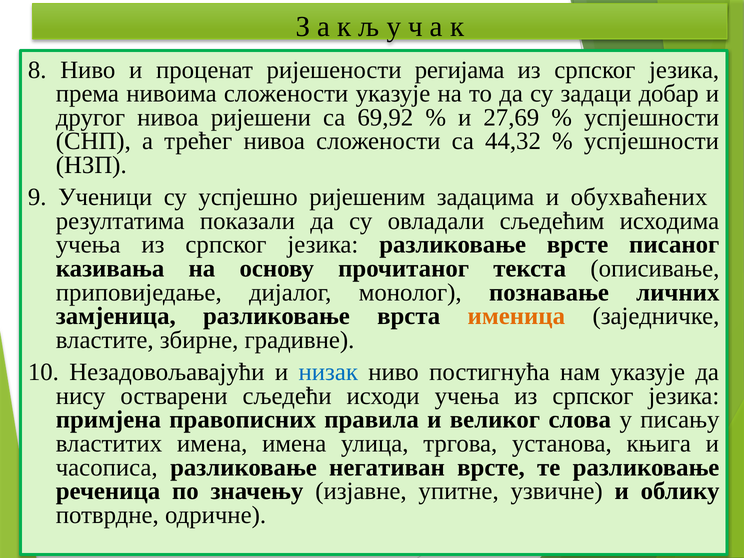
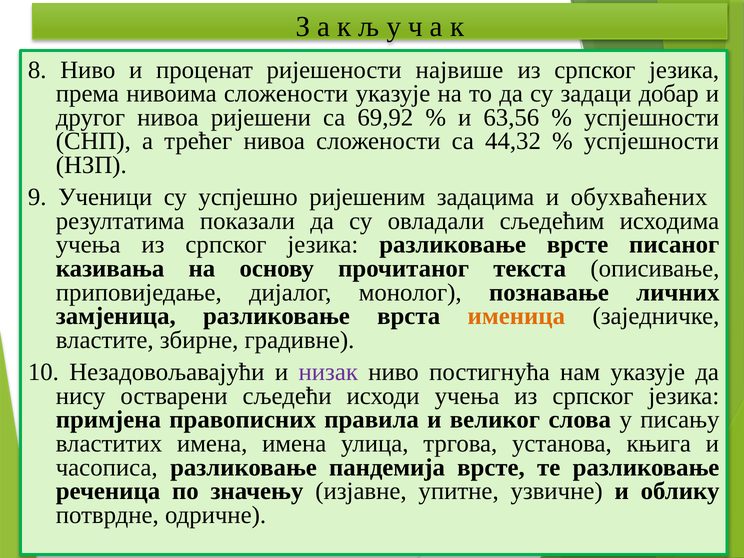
регијама: регијама -> највише
27,69: 27,69 -> 63,56
низак colour: blue -> purple
негативан: негативан -> пандемија
